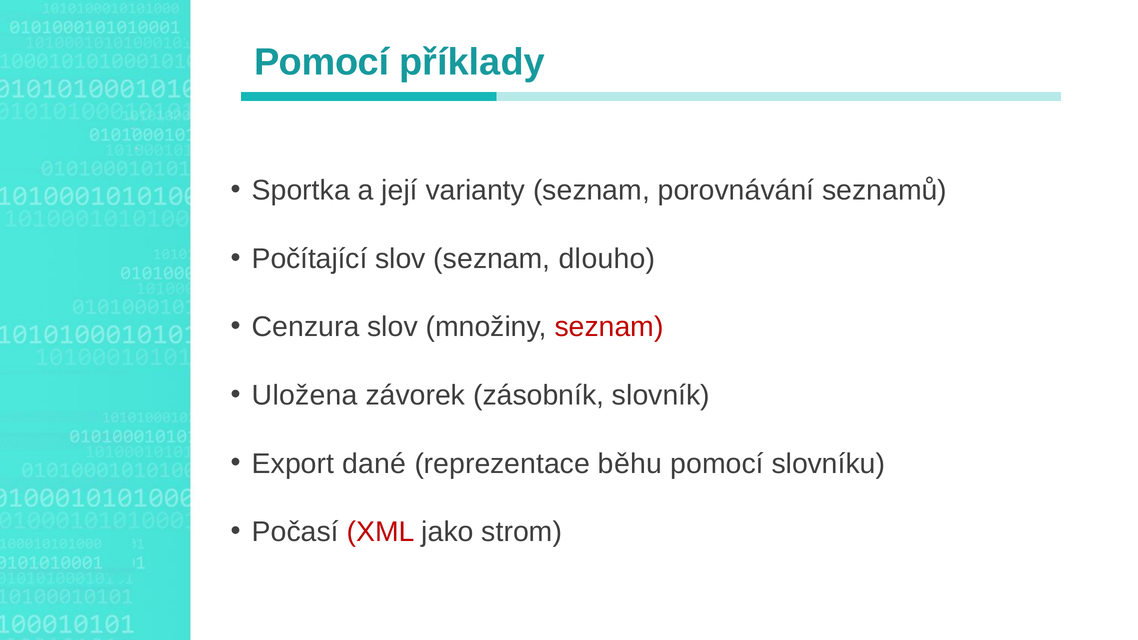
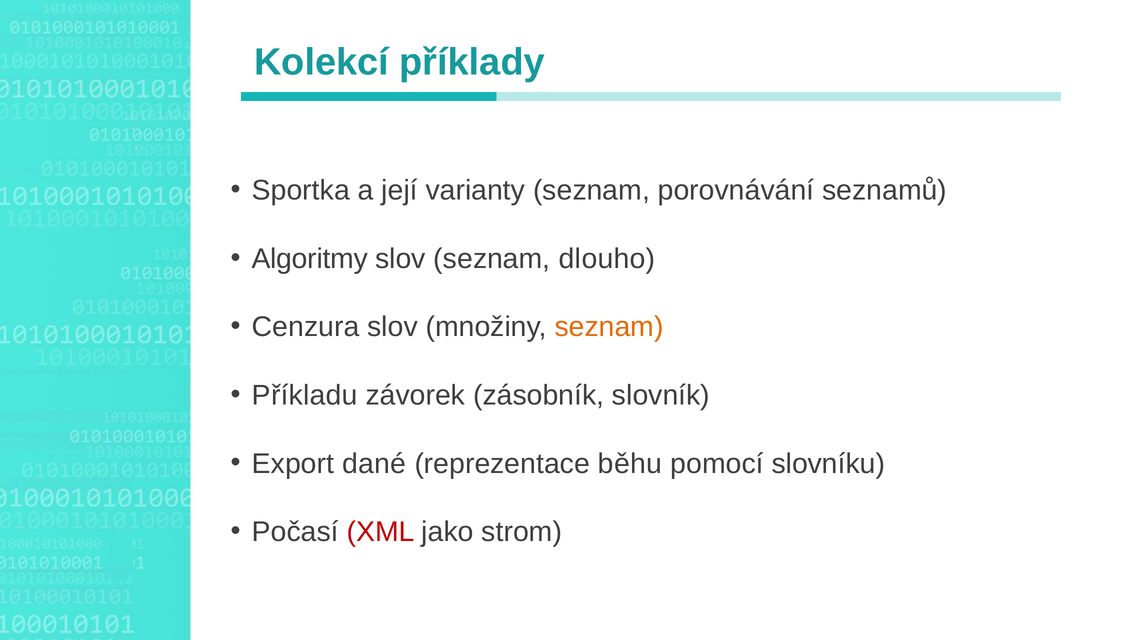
Pomocí at (322, 62): Pomocí -> Kolekcí
Počítající: Počítající -> Algoritmy
seznam at (609, 327) colour: red -> orange
Uložena: Uložena -> Příkladu
